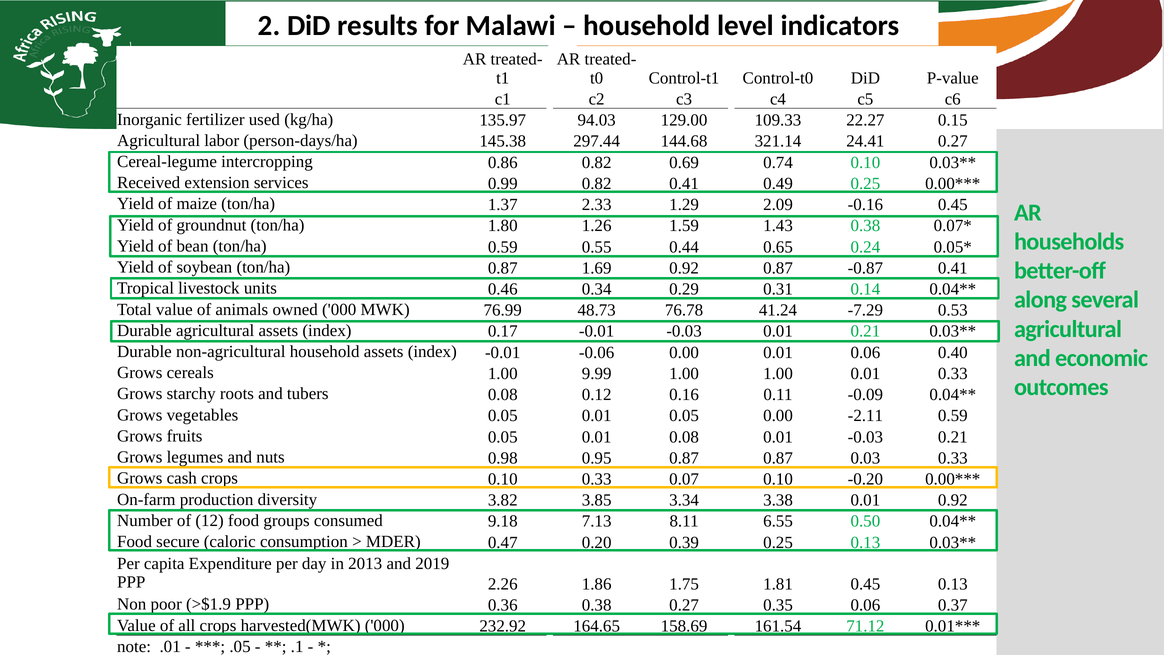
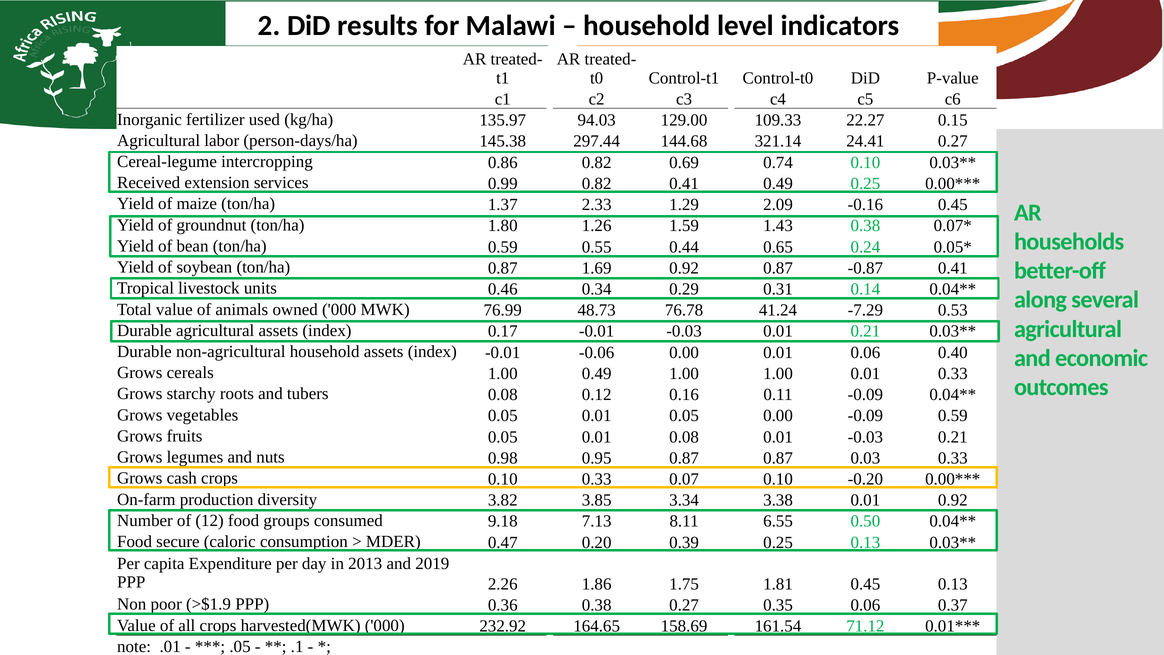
1.00 9.99: 9.99 -> 0.49
0.00 -2.11: -2.11 -> -0.09
